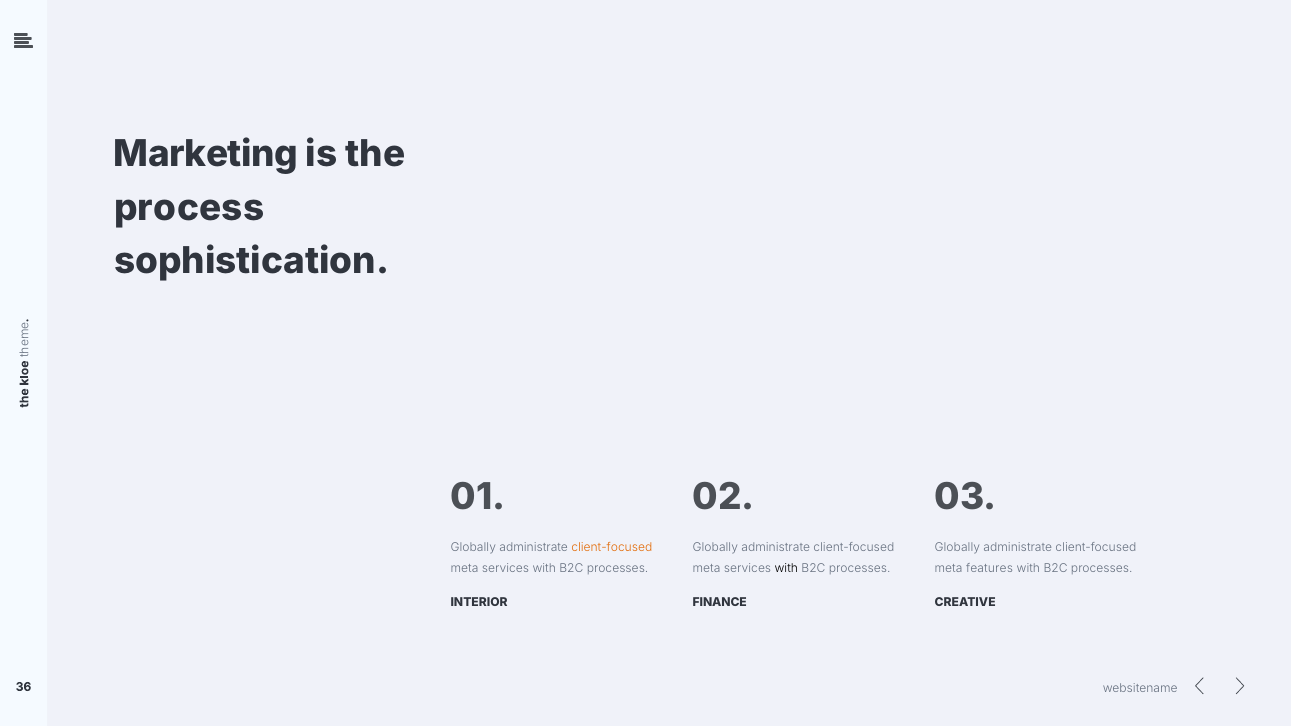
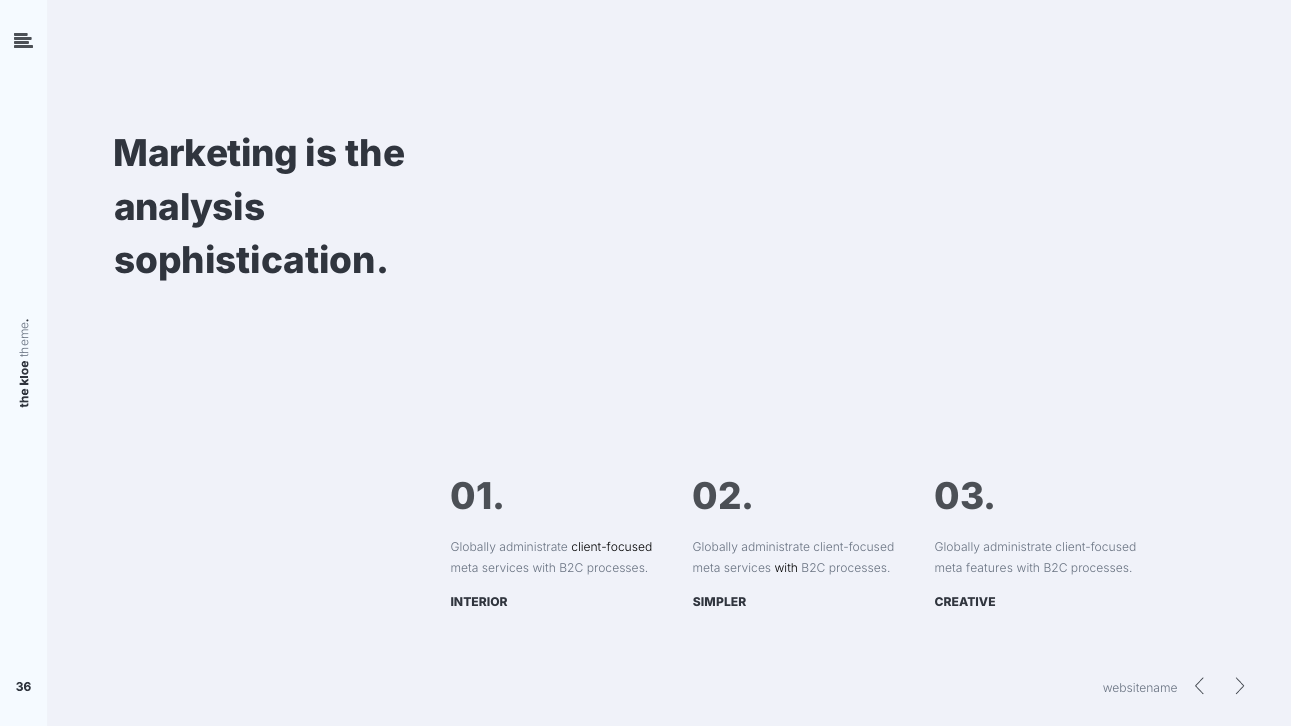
process: process -> analysis
client-focused at (612, 547) colour: orange -> black
FINANCE: FINANCE -> SIMPLER
